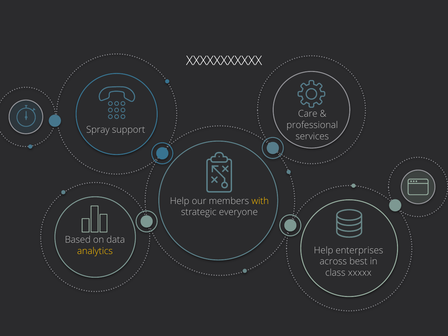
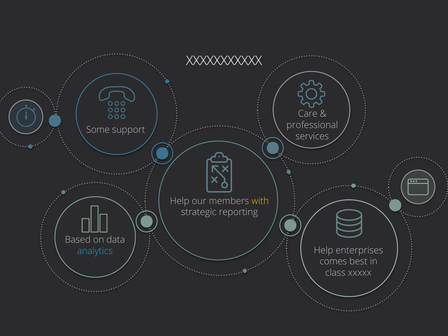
Spray: Spray -> Some
everyone: everyone -> reporting
analytics colour: yellow -> light blue
across: across -> comes
